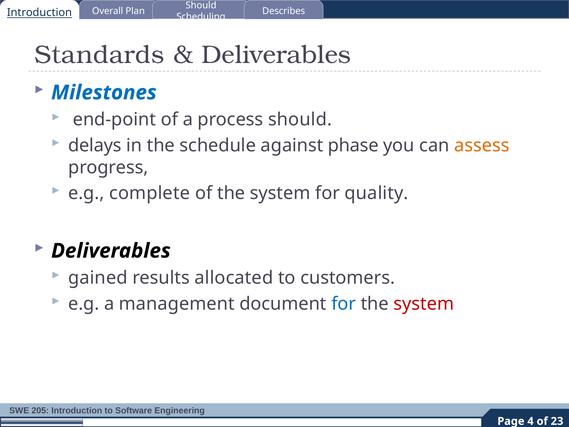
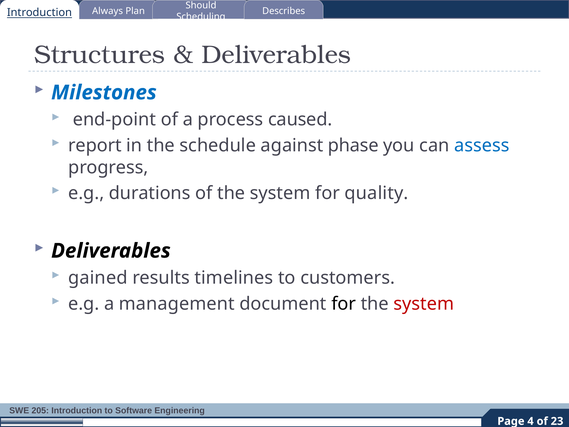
Overall: Overall -> Always
Standards: Standards -> Structures
process should: should -> caused
delays: delays -> report
assess colour: orange -> blue
complete: complete -> durations
allocated: allocated -> timelines
for at (344, 304) colour: blue -> black
